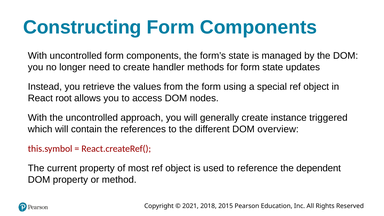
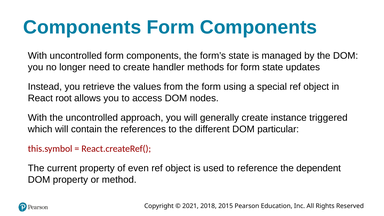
Constructing at (82, 27): Constructing -> Components
overview: overview -> particular
most: most -> even
